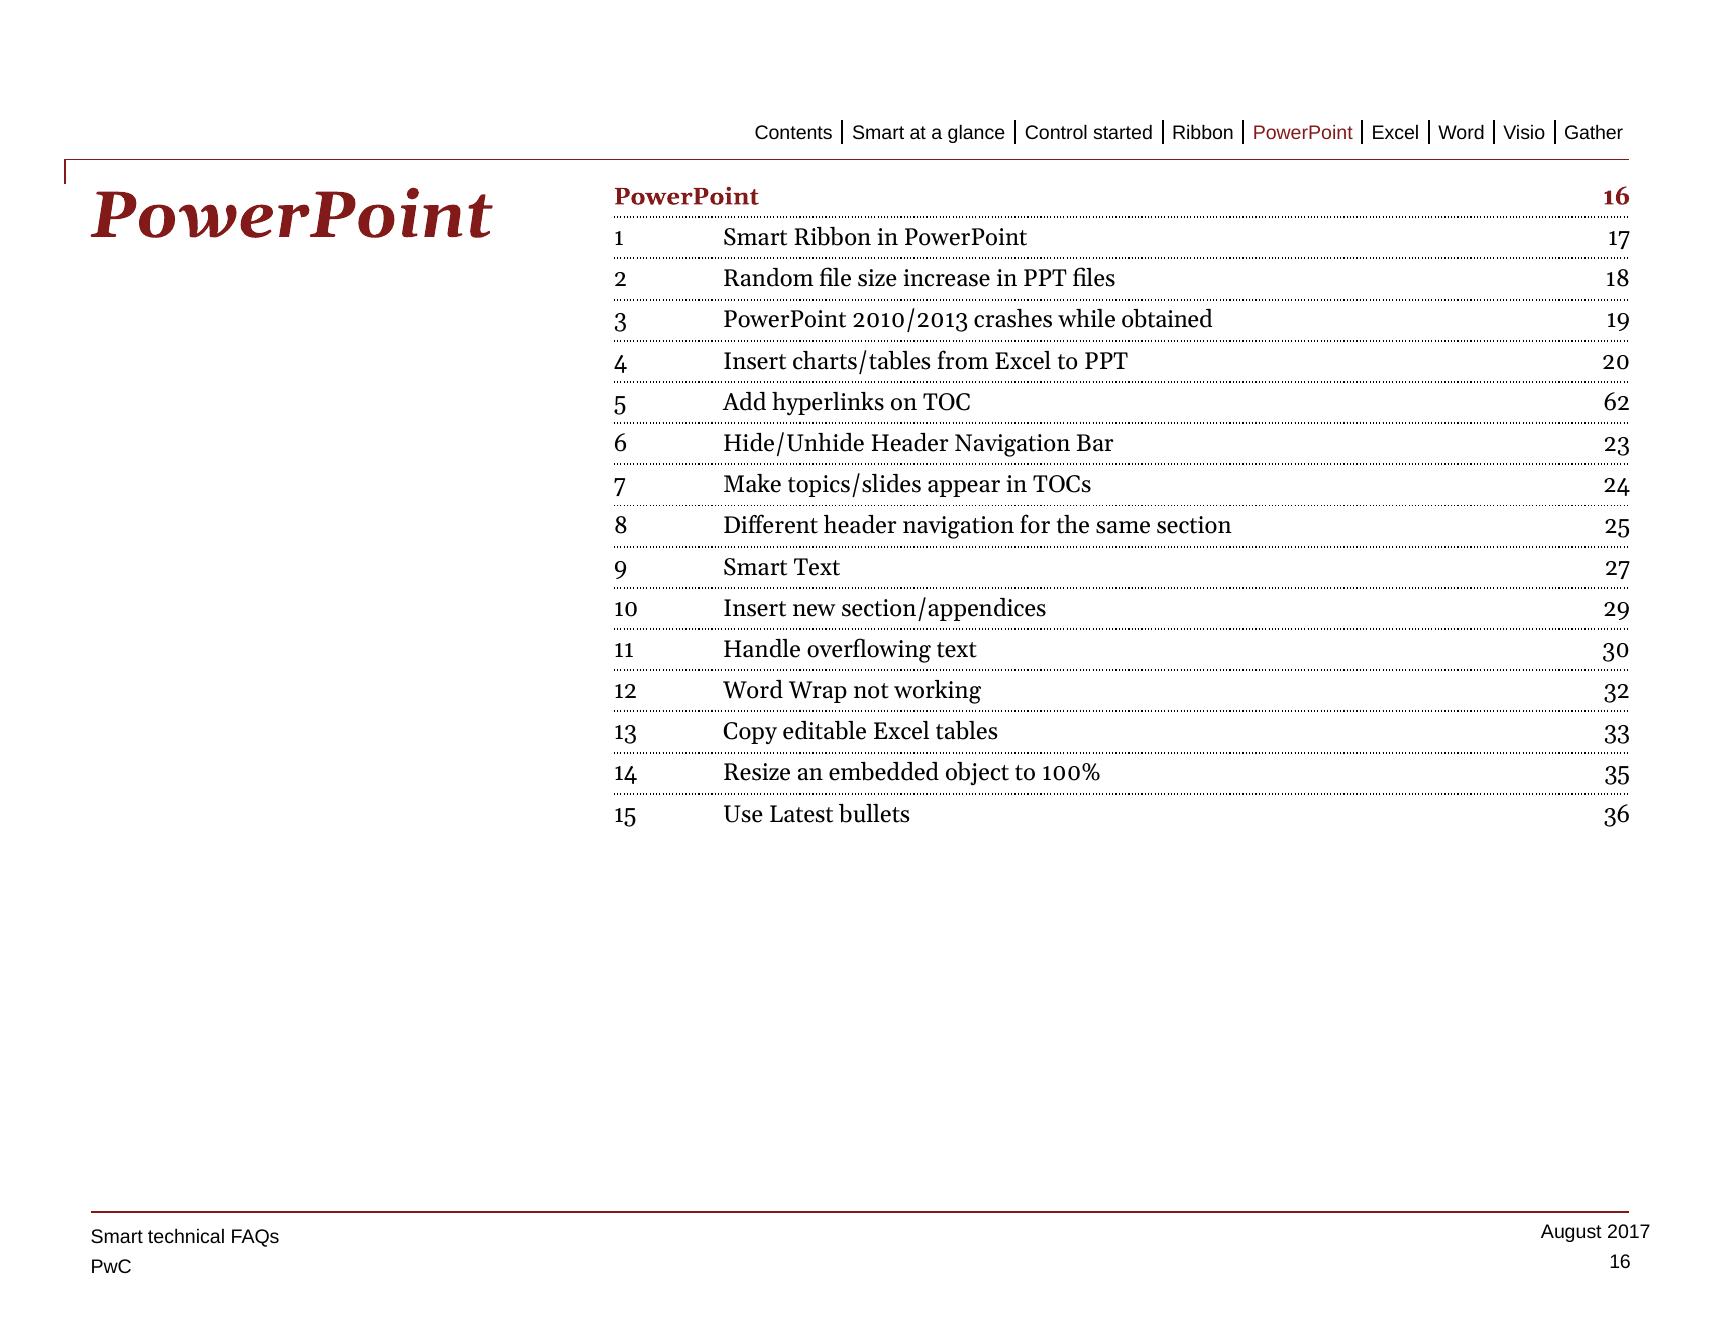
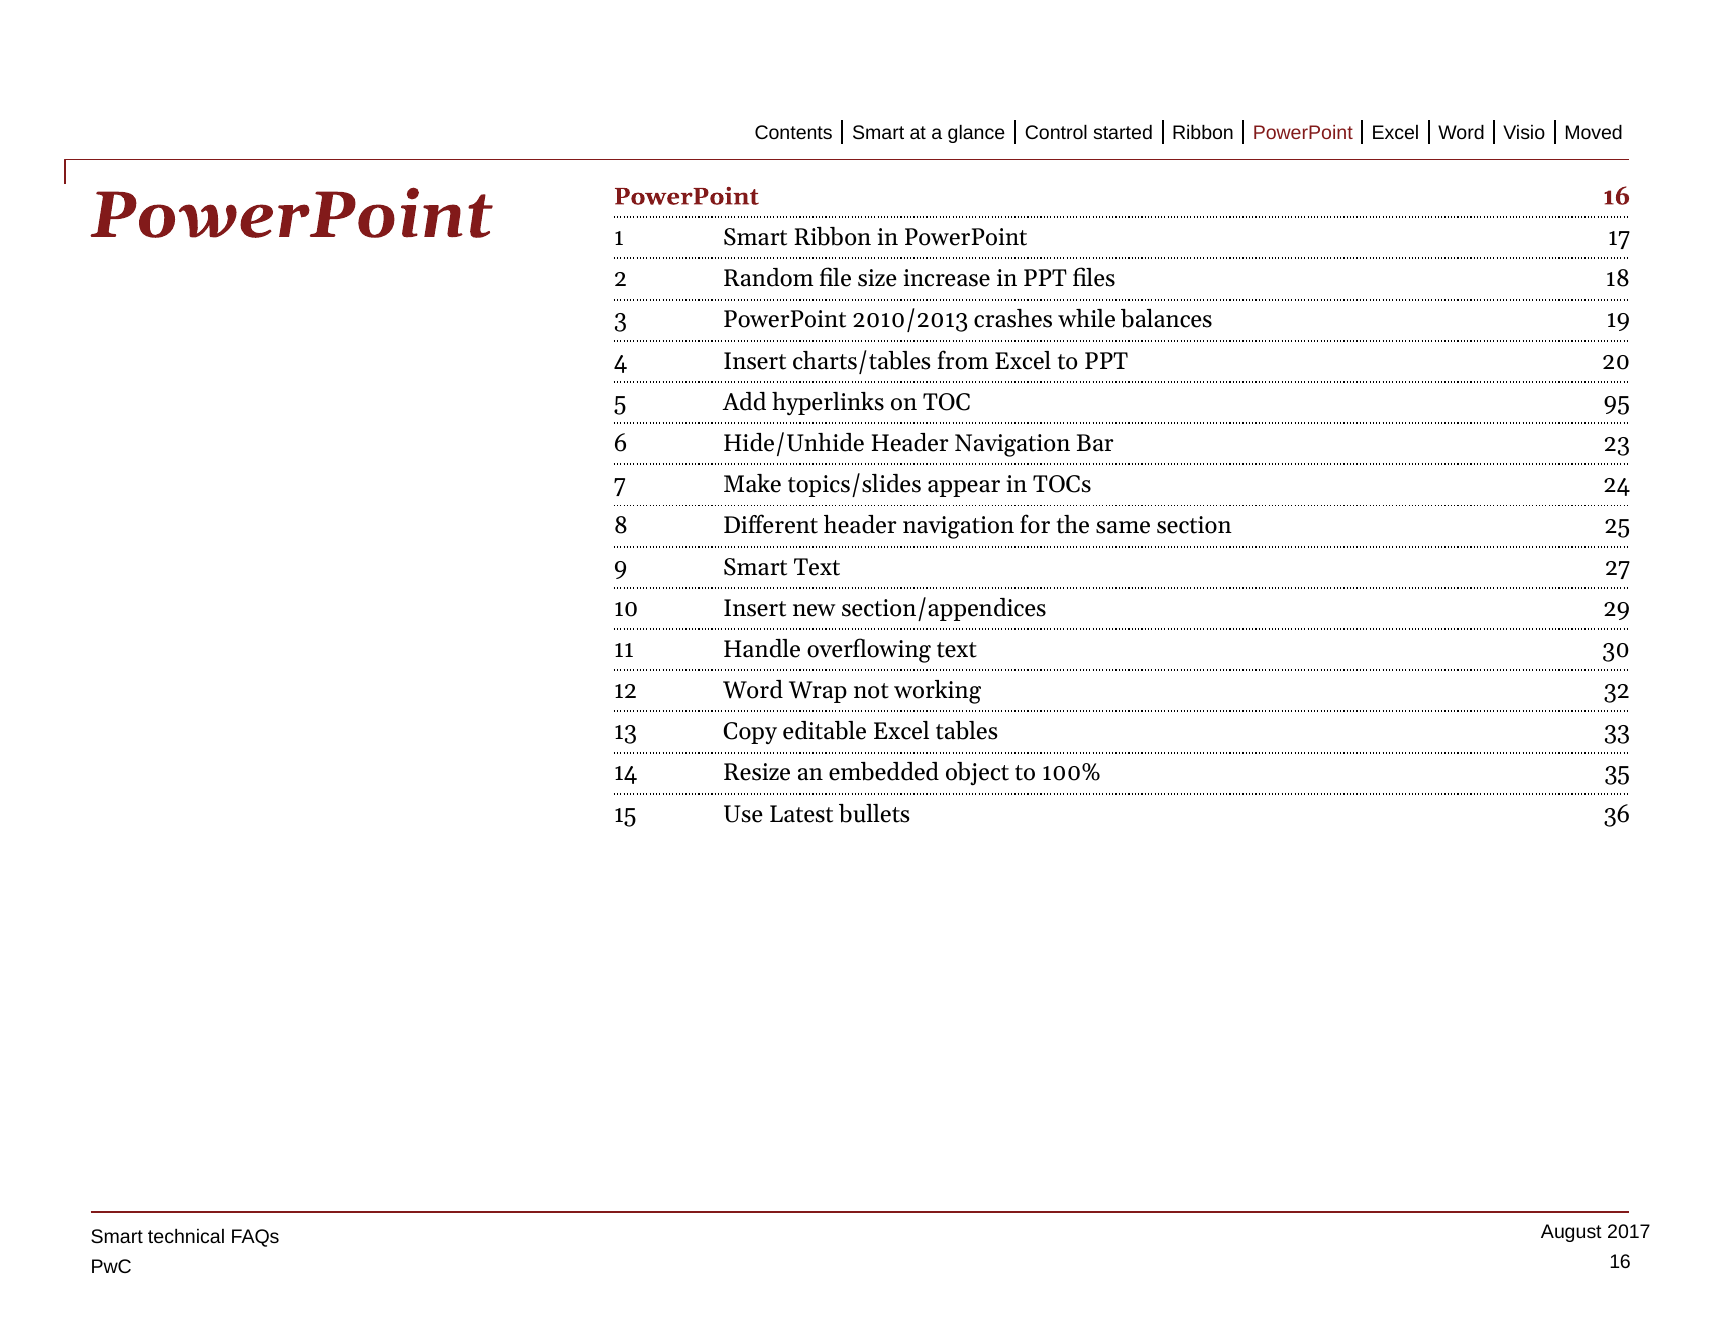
Gather: Gather -> Moved
obtained: obtained -> balances
62: 62 -> 95
